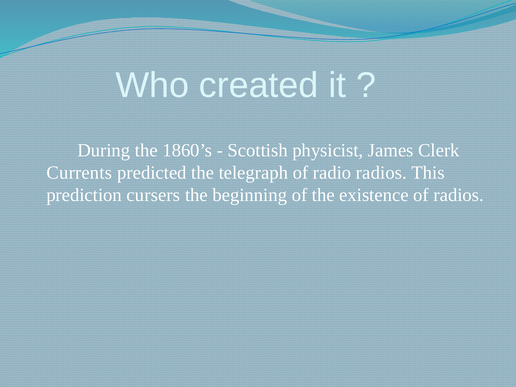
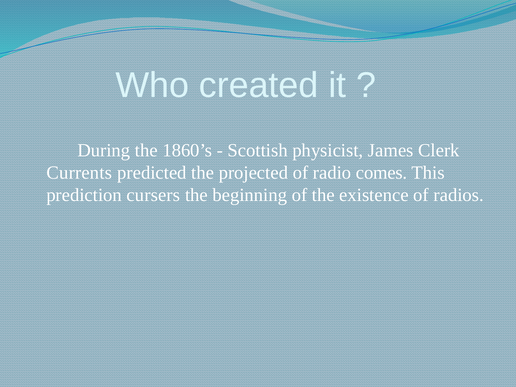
telegraph: telegraph -> projected
radio radios: radios -> comes
